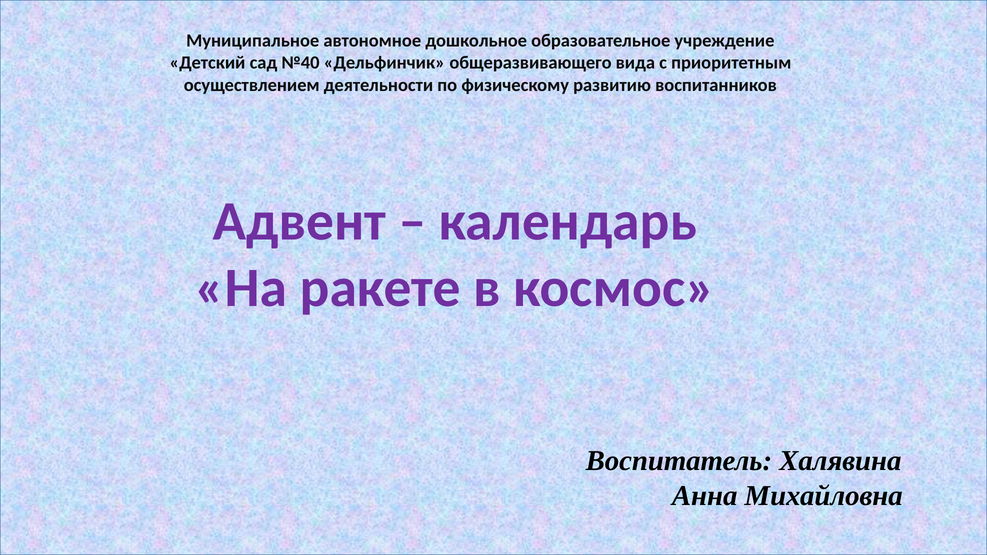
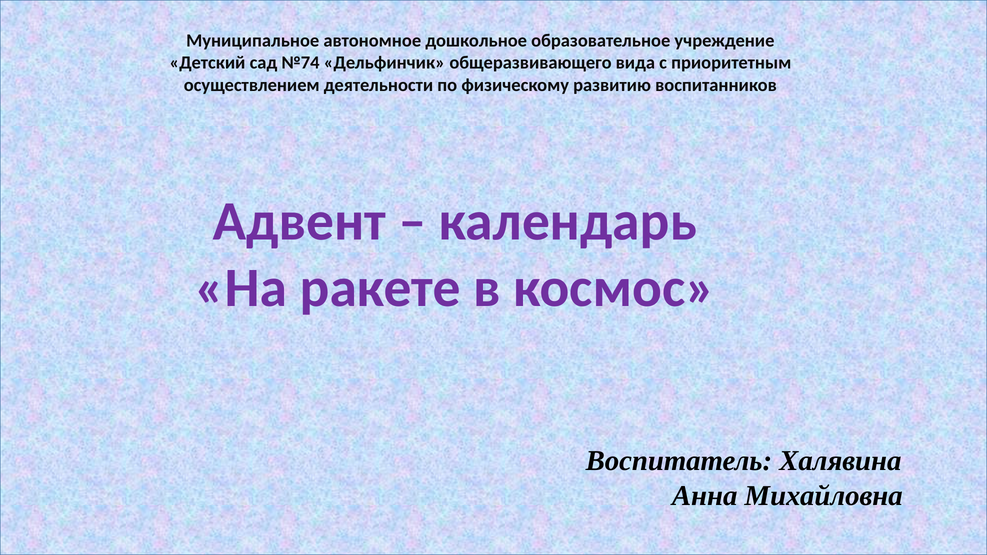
№40: №40 -> №74
